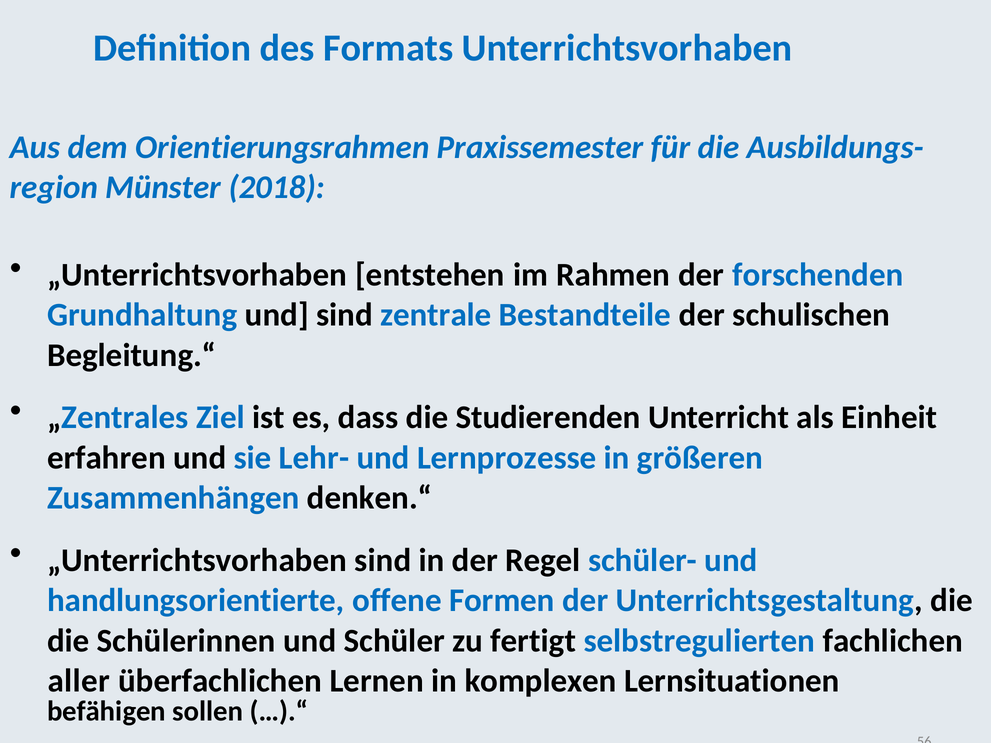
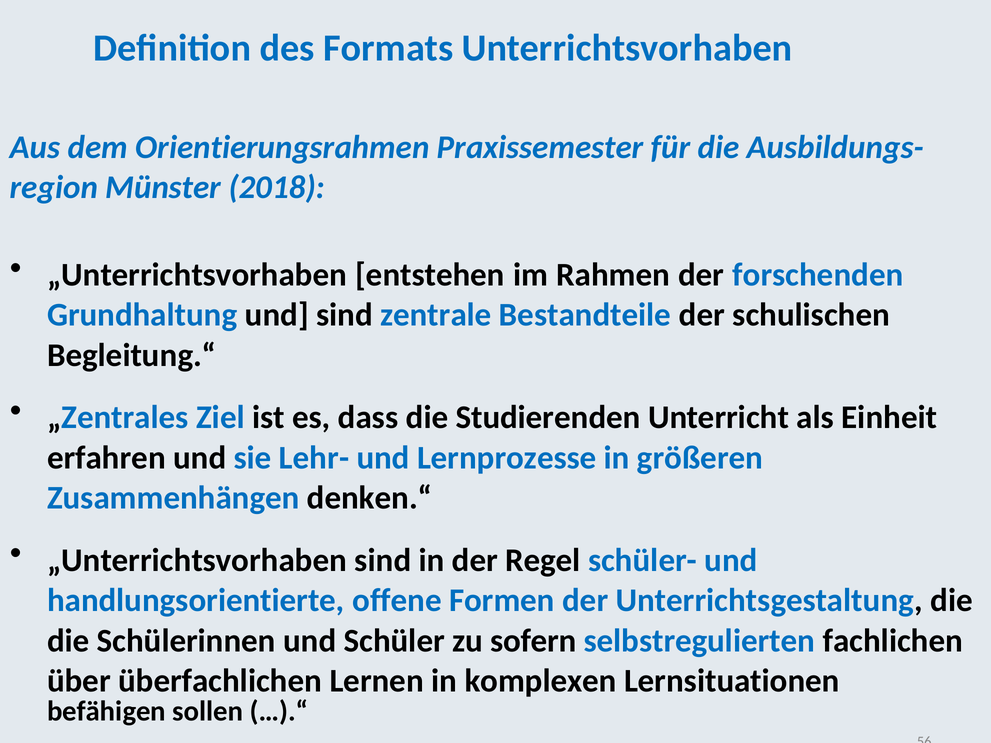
fertigt: fertigt -> sofern
aller: aller -> über
